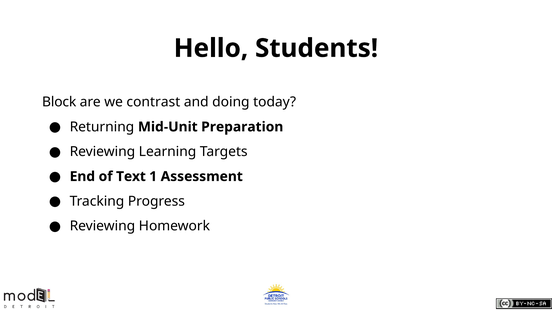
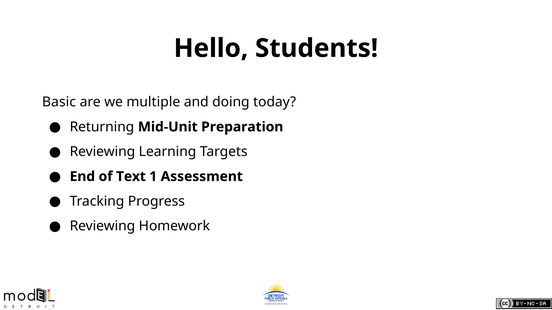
Block: Block -> Basic
contrast: contrast -> multiple
